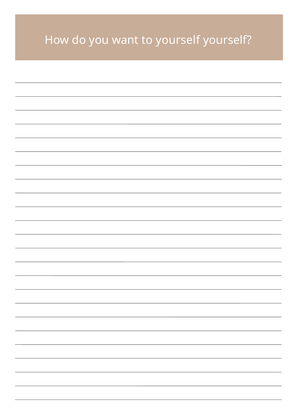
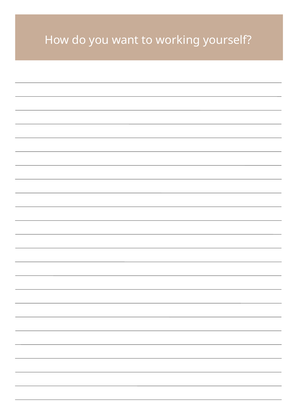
to yourself: yourself -> working
